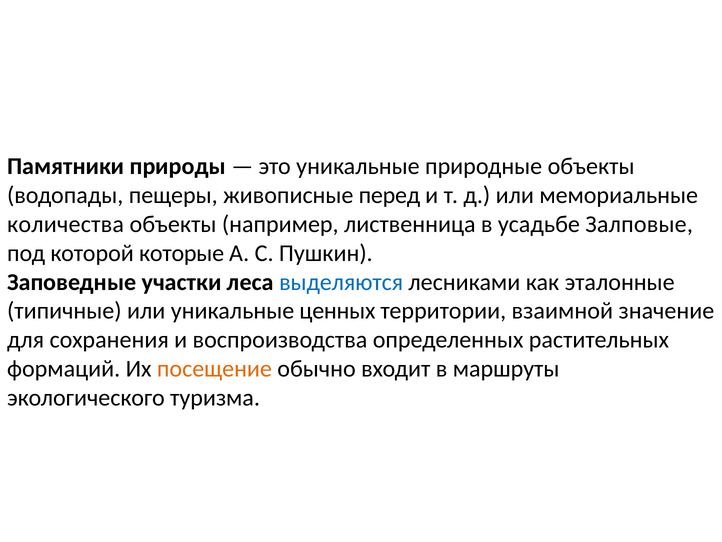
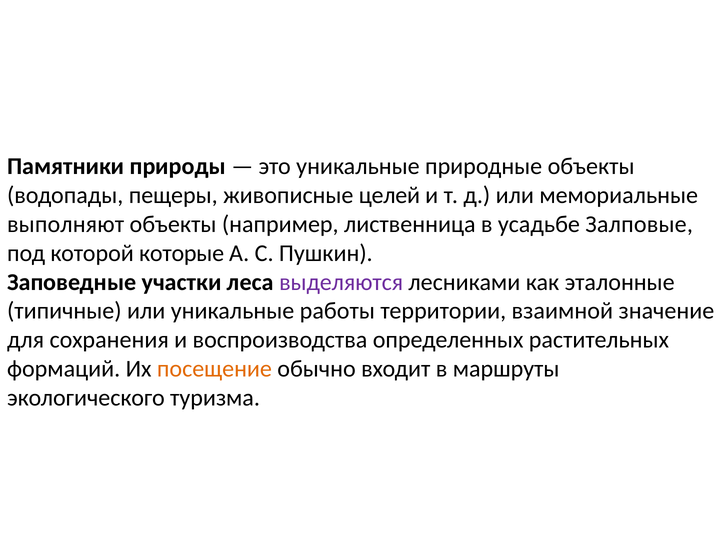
перед: перед -> целей
количества: количества -> выполняют
выделяются colour: blue -> purple
ценных: ценных -> работы
